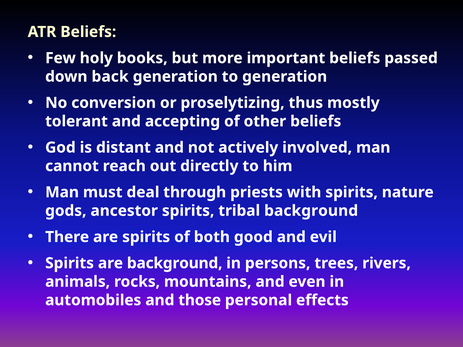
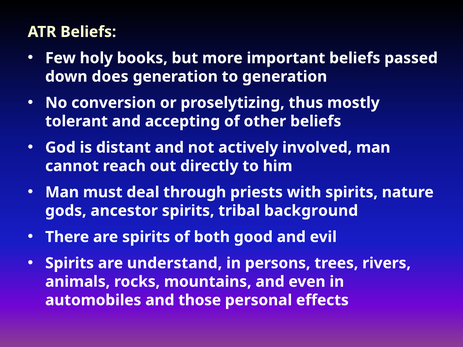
back: back -> does
are background: background -> understand
